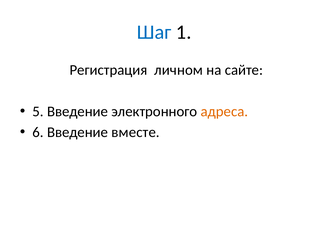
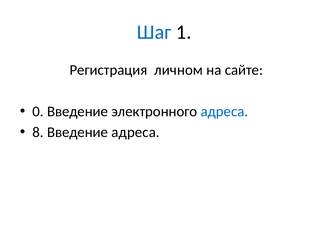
5: 5 -> 0
адреса at (224, 111) colour: orange -> blue
6: 6 -> 8
Введение вместе: вместе -> адреса
